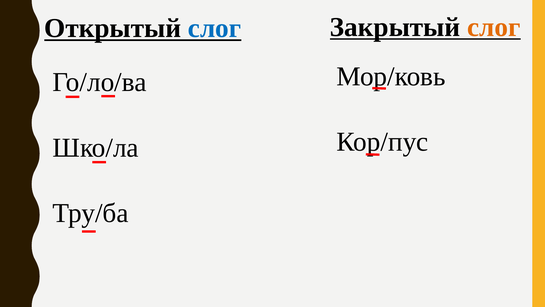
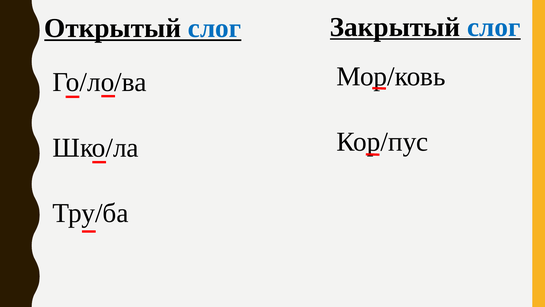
слог at (494, 27) colour: orange -> blue
